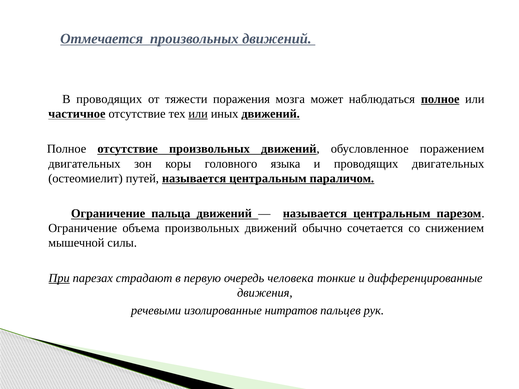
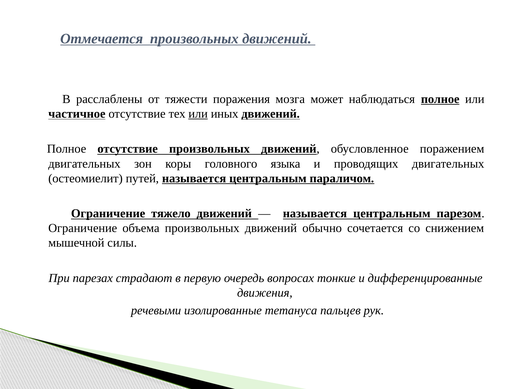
В проводящих: проводящих -> расслаблены
пальца: пальца -> тяжело
При underline: present -> none
человека: человека -> вопросах
нитратов: нитратов -> тетануса
